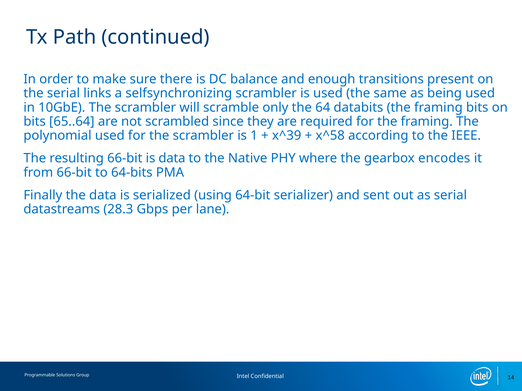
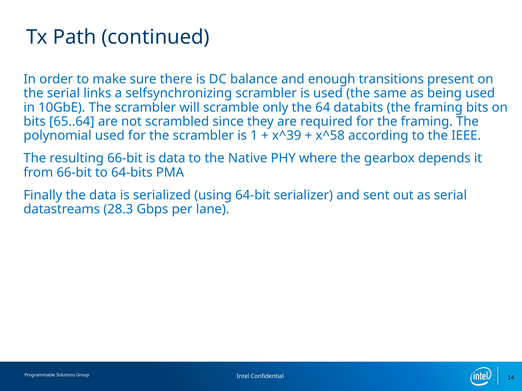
encodes: encodes -> depends
